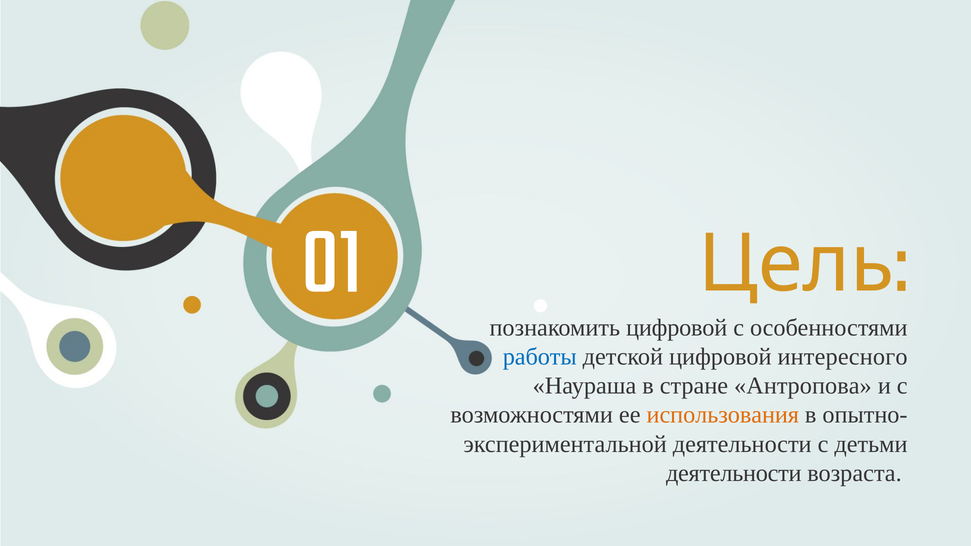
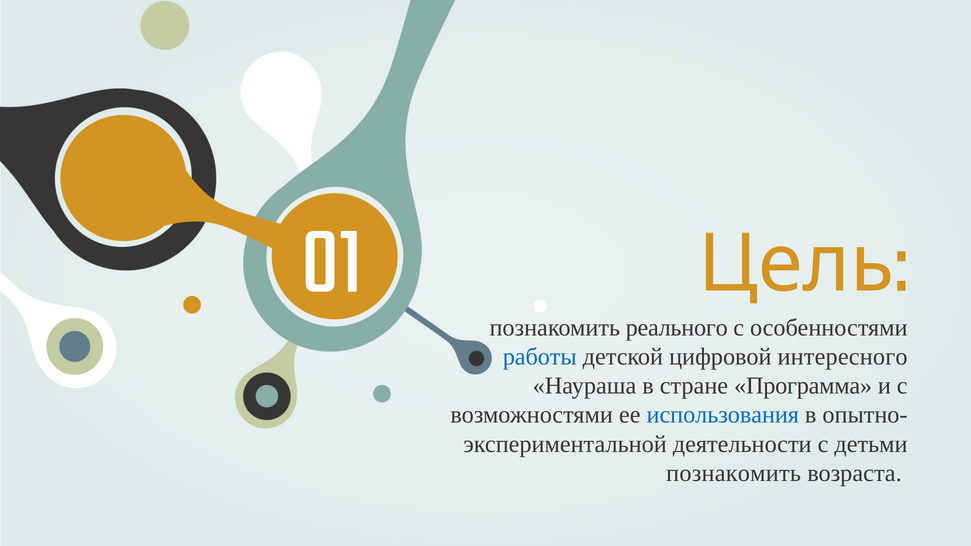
познакомить цифровой: цифровой -> реального
Антропова: Антропова -> Программа
использования colour: orange -> blue
деятельности at (734, 473): деятельности -> познакомить
